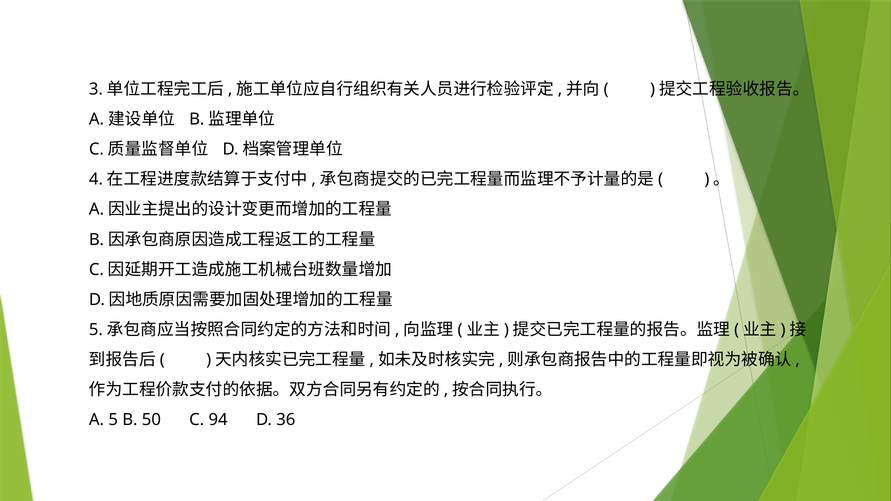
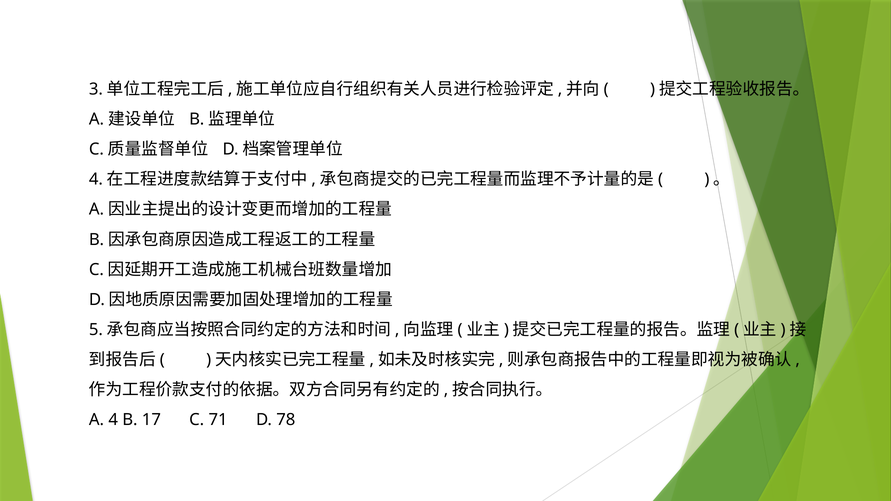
5: 5 -> 4
50: 50 -> 17
94: 94 -> 71
36: 36 -> 78
